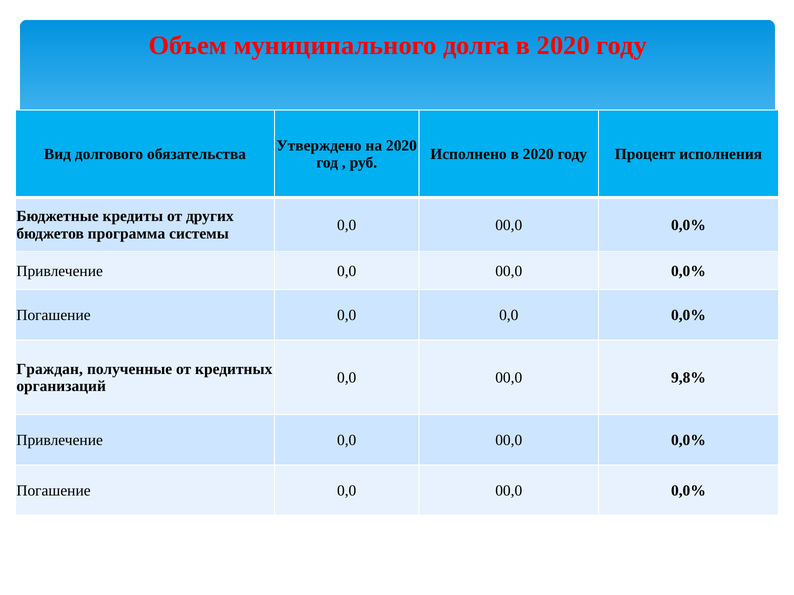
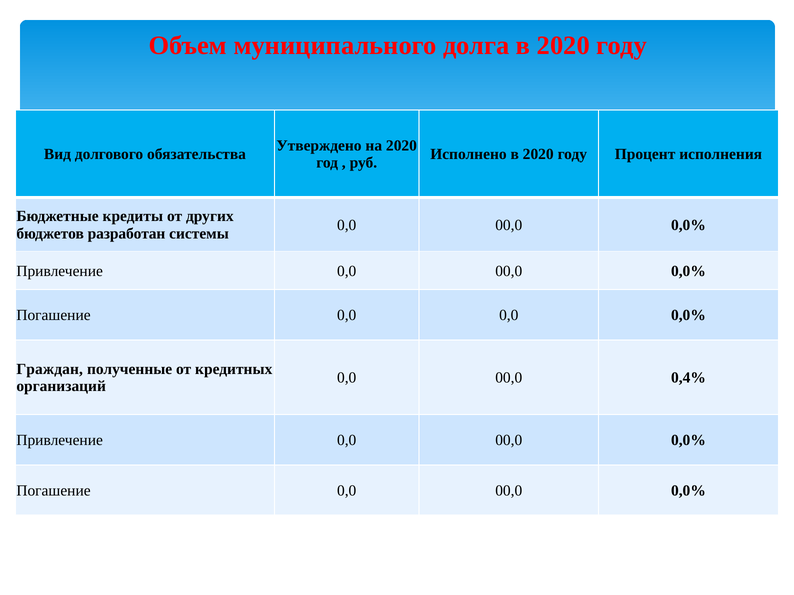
программа: программа -> разработан
9,8%: 9,8% -> 0,4%
